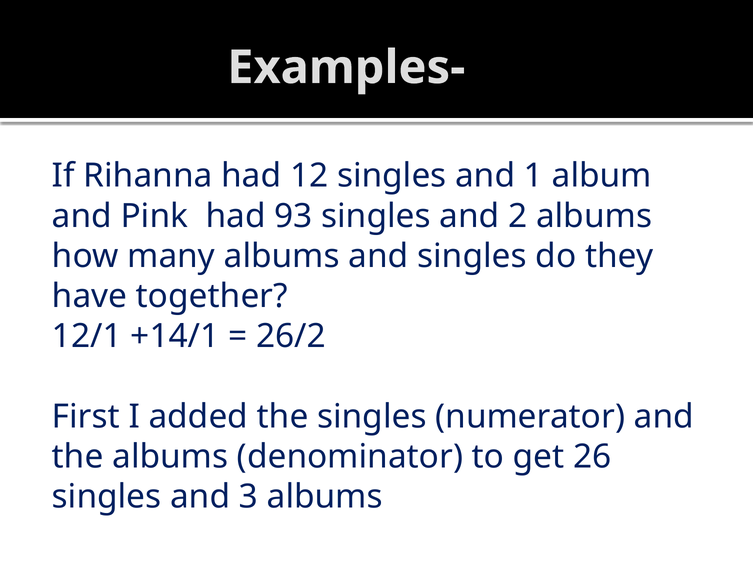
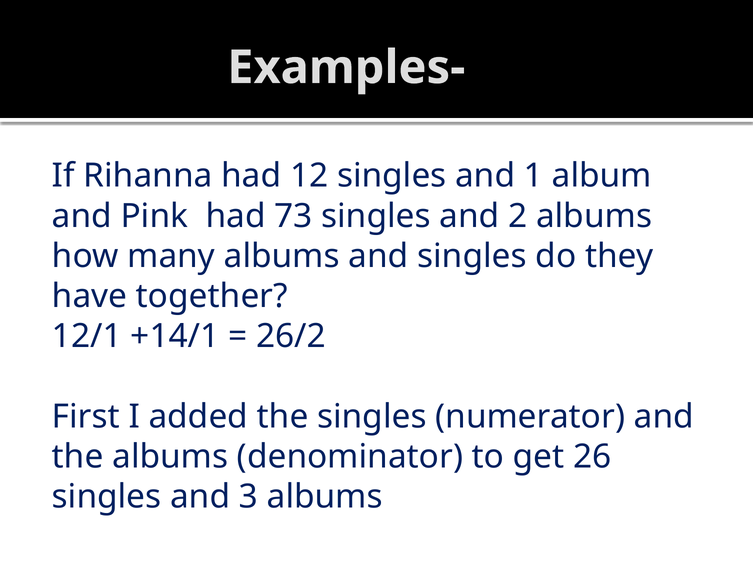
93: 93 -> 73
